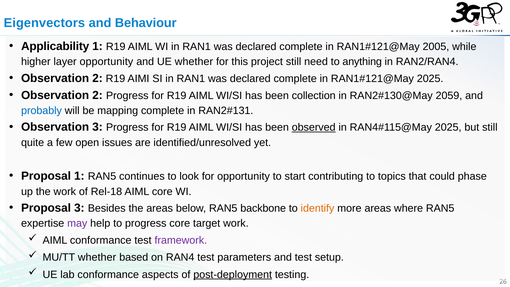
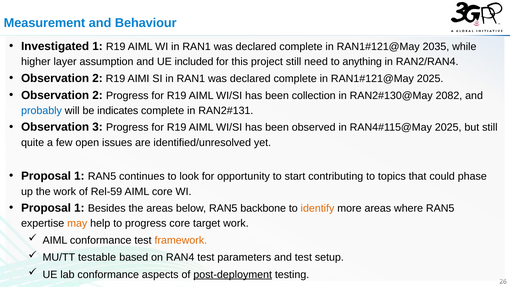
Eigenvectors: Eigenvectors -> Measurement
Applicability: Applicability -> Investigated
2005: 2005 -> 2035
layer opportunity: opportunity -> assumption
UE whether: whether -> included
2059: 2059 -> 2082
mapping: mapping -> indicates
observed underline: present -> none
Rel-18: Rel-18 -> Rel-59
3 at (79, 208): 3 -> 1
may colour: purple -> orange
framework colour: purple -> orange
MU/TT whether: whether -> testable
